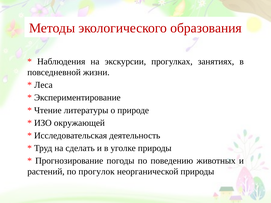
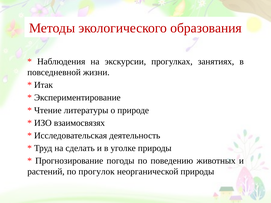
Леса: Леса -> Итак
окружающей: окружающей -> взаимосвязях
